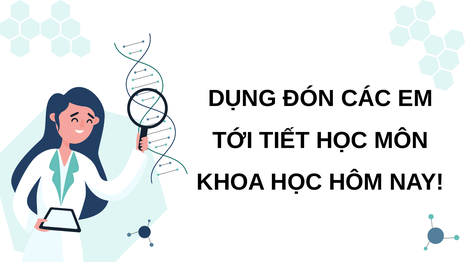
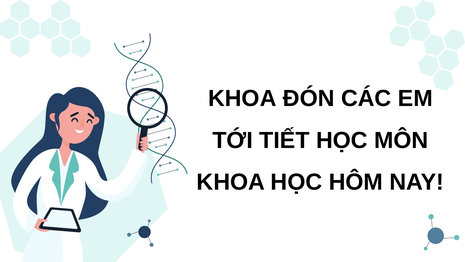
DỤNG at (242, 98): DỤNG -> KHOA
